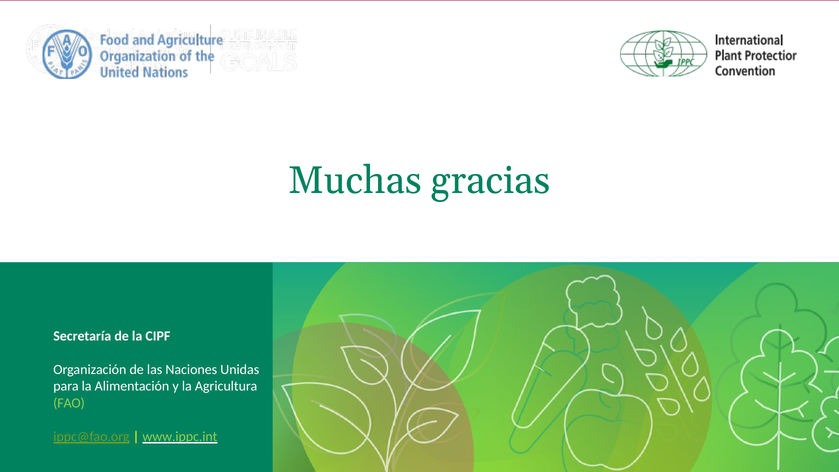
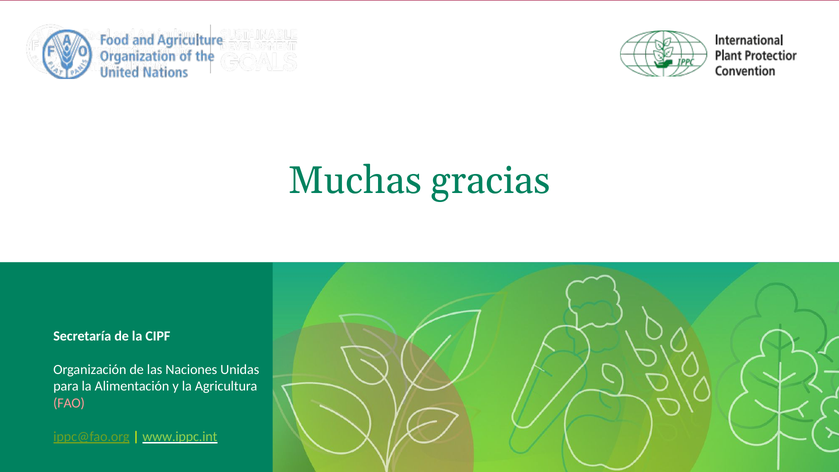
FAO colour: light green -> pink
